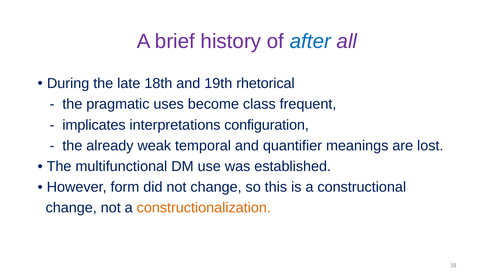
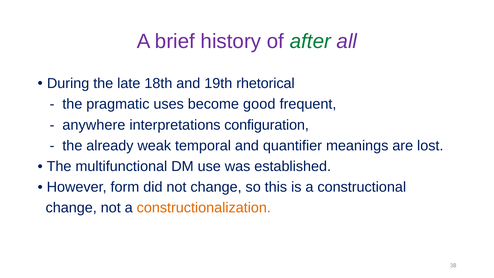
after colour: blue -> green
class: class -> good
implicates: implicates -> anywhere
